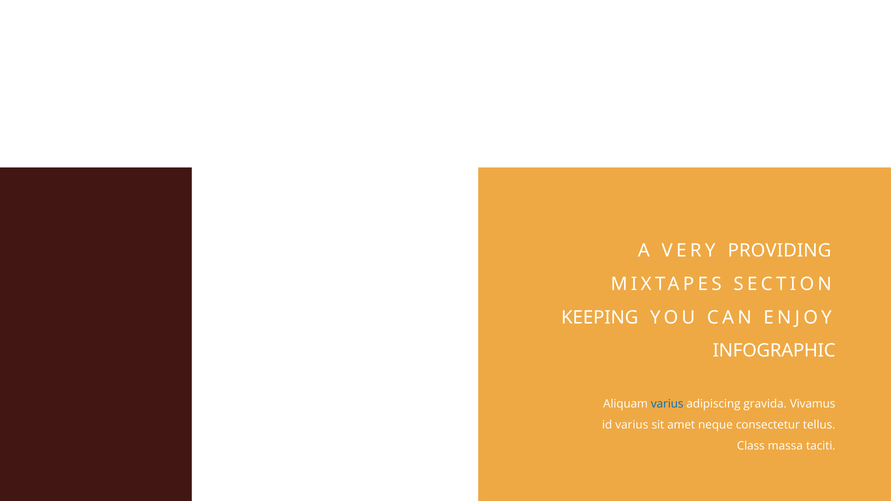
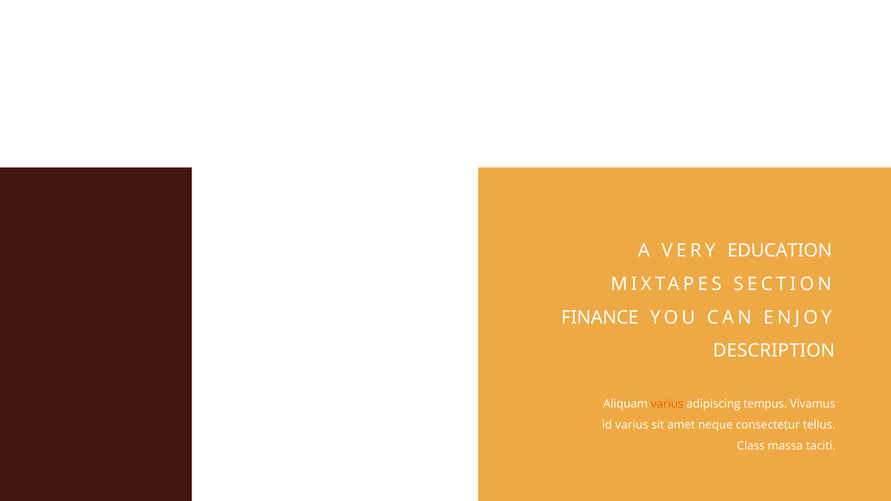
PROVIDING: PROVIDING -> EDUCATION
KEEPING: KEEPING -> FINANCE
INFOGRAPHIC: INFOGRAPHIC -> DESCRIPTION
varius at (667, 404) colour: blue -> orange
gravida: gravida -> tempus
